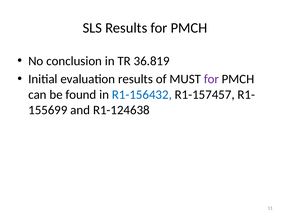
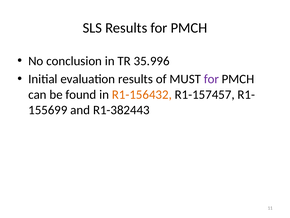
36.819: 36.819 -> 35.996
R1-156432 colour: blue -> orange
R1-124638: R1-124638 -> R1-382443
